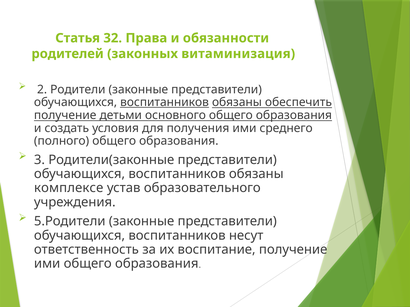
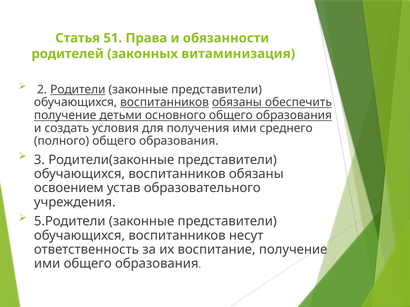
32: 32 -> 51
Родители underline: none -> present
комплексе: комплексе -> освоением
